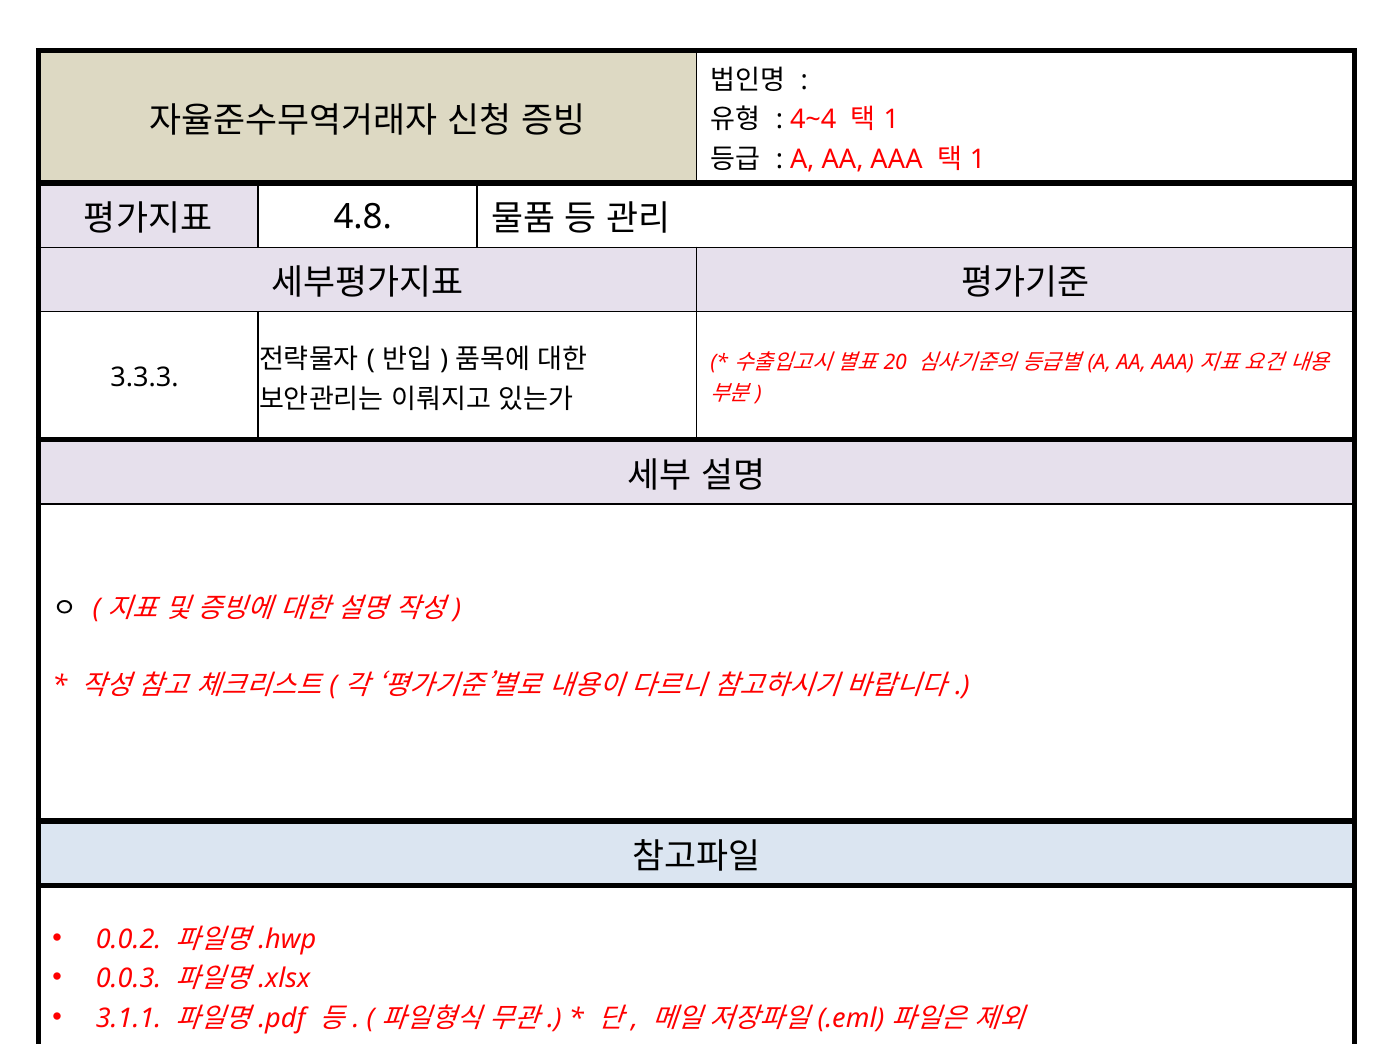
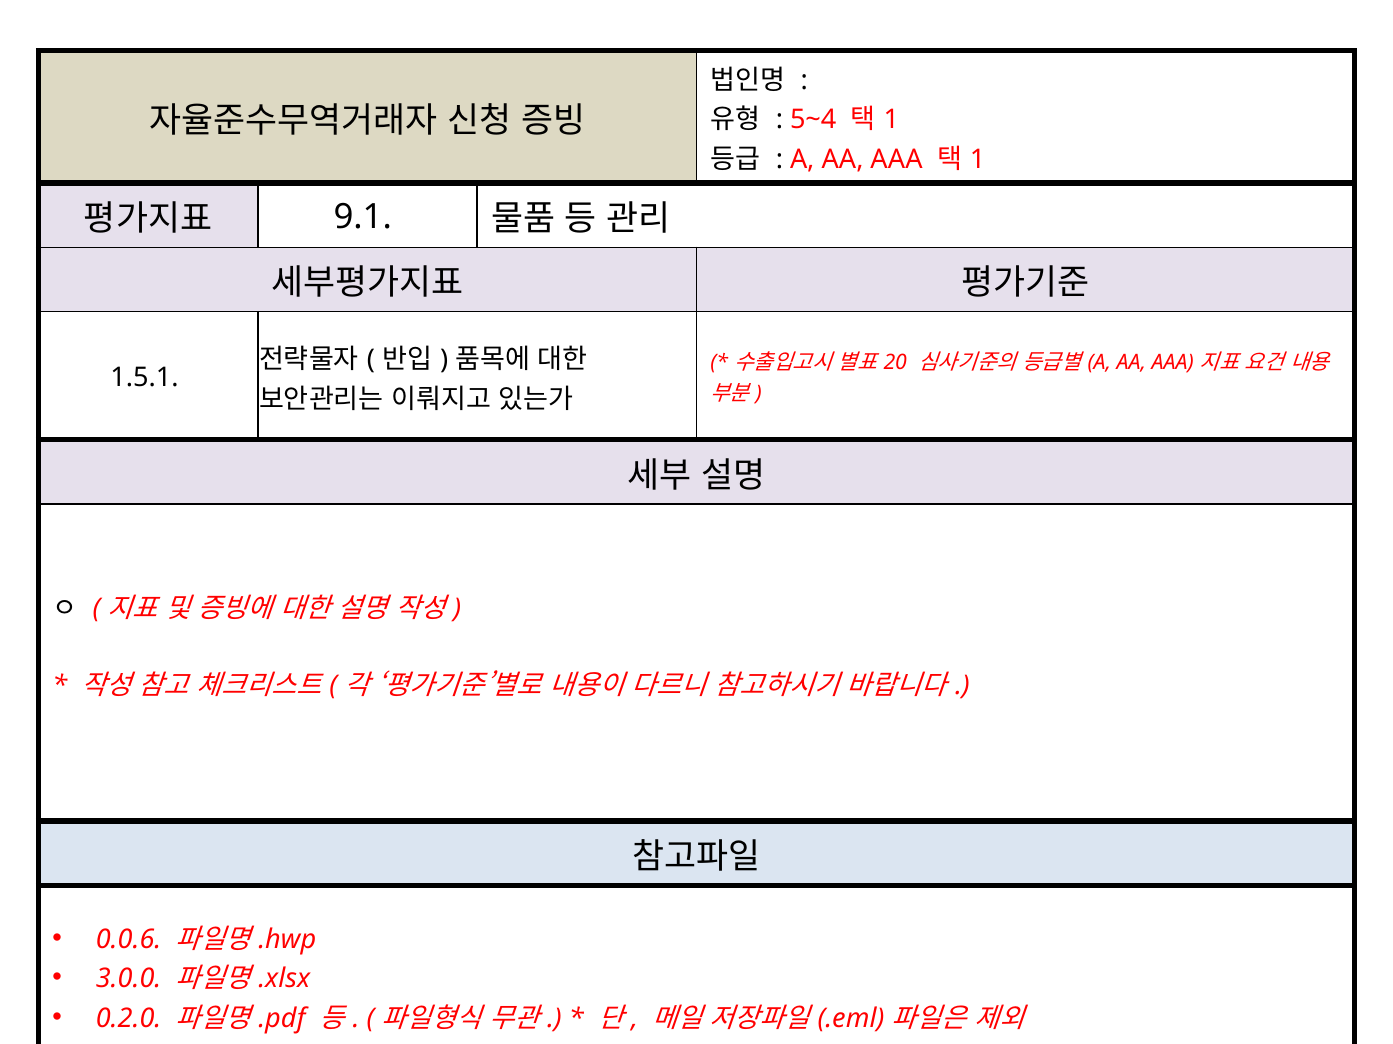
4~4: 4~4 -> 5~4
4.8: 4.8 -> 9.1
3.3.3: 3.3.3 -> 1.5.1
0.0.2: 0.0.2 -> 0.0.6
0.0.3: 0.0.3 -> 3.0.0
3.1.1: 3.1.1 -> 0.2.0
